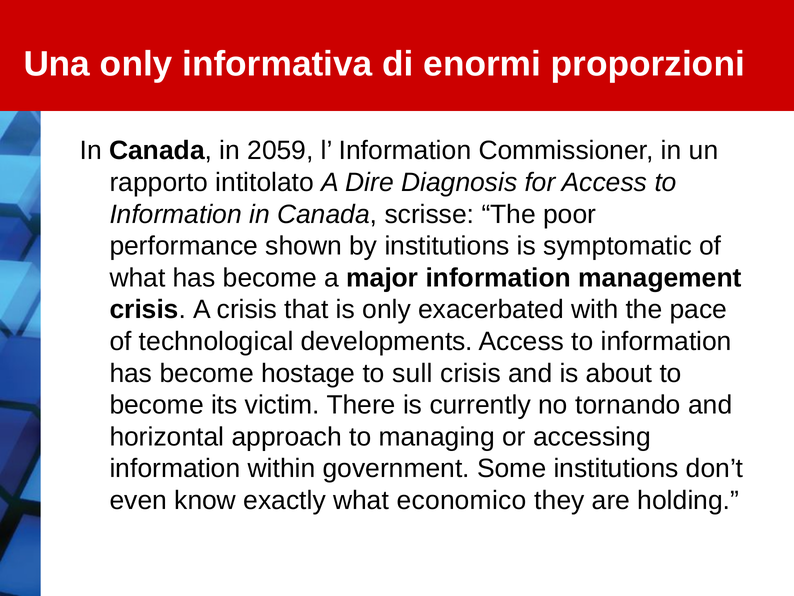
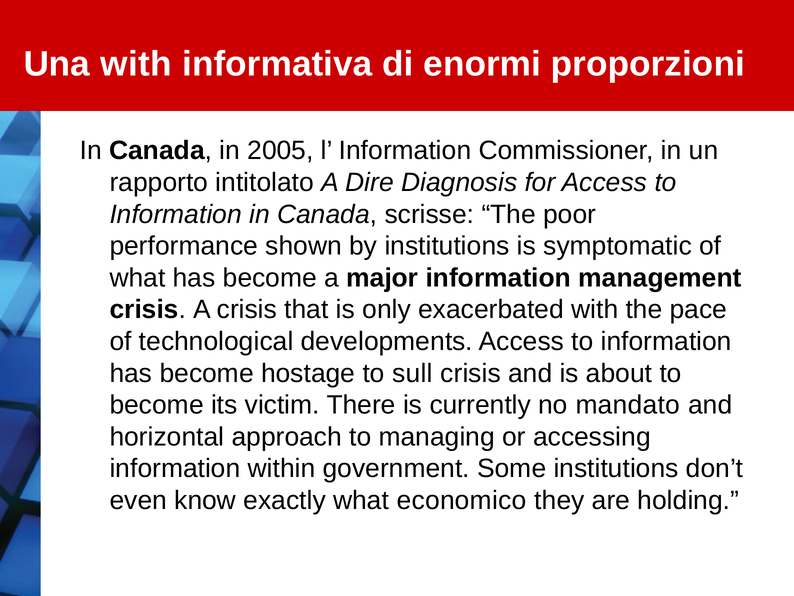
Una only: only -> with
2059: 2059 -> 2005
tornando: tornando -> mandato
